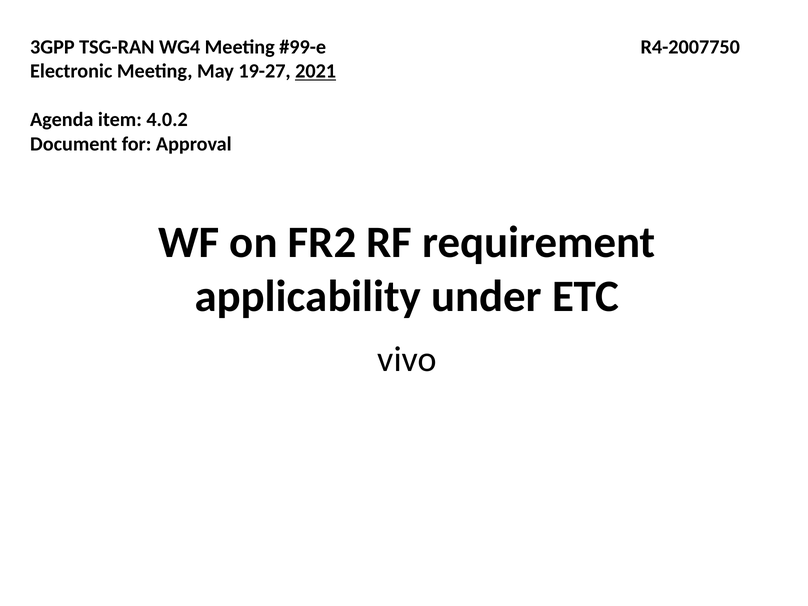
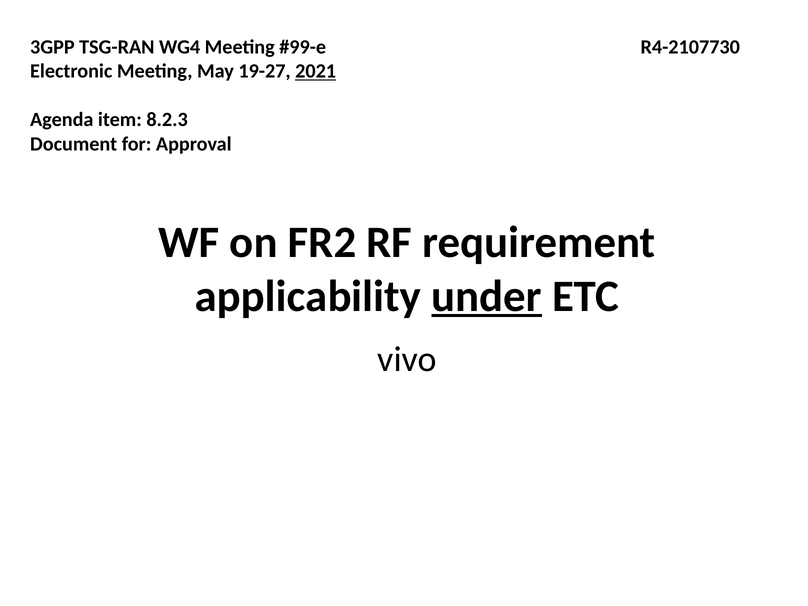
R4-2007750: R4-2007750 -> R4-2107730
4.0.2: 4.0.2 -> 8.2.3
under underline: none -> present
